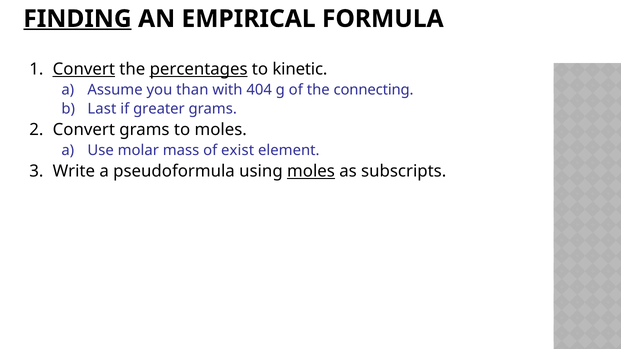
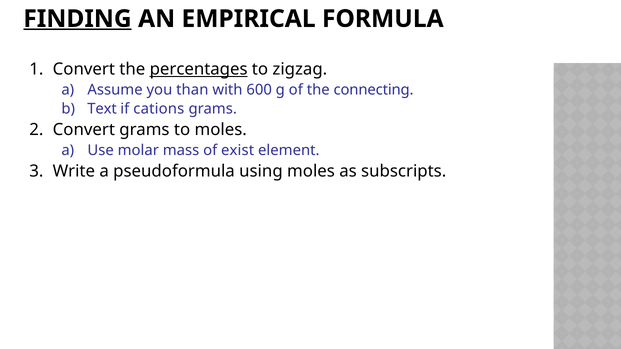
Convert at (84, 69) underline: present -> none
kinetic: kinetic -> zigzag
404: 404 -> 600
Last: Last -> Text
greater: greater -> cations
moles at (311, 171) underline: present -> none
